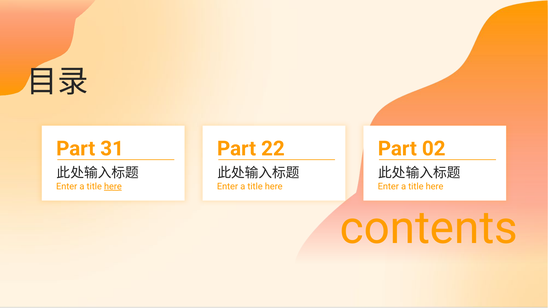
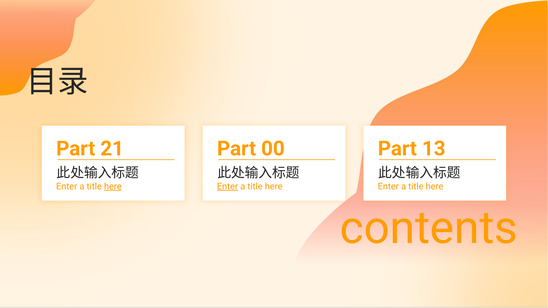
31: 31 -> 21
22: 22 -> 00
02: 02 -> 13
Enter at (228, 186) underline: none -> present
